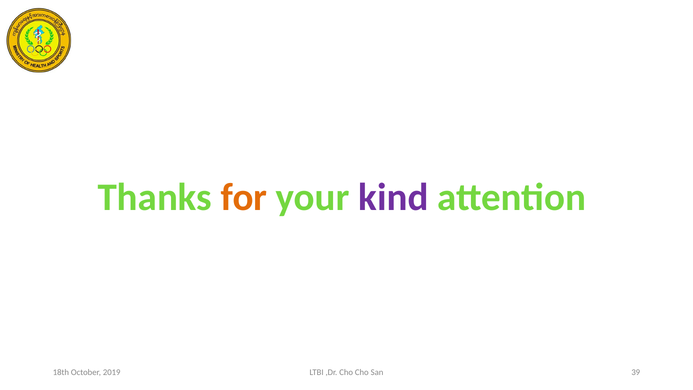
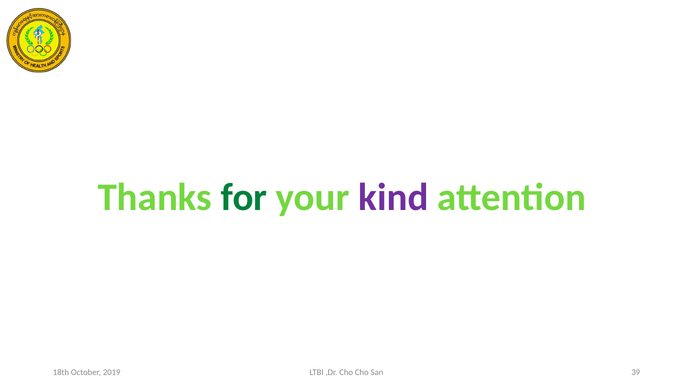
for colour: orange -> green
